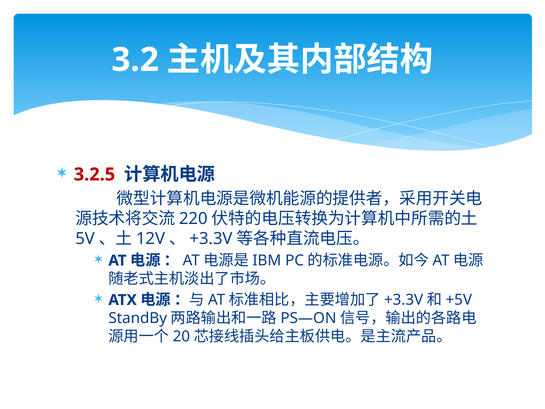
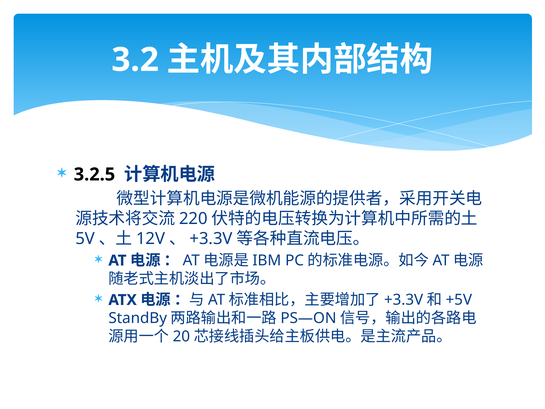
3.2.5 colour: red -> black
